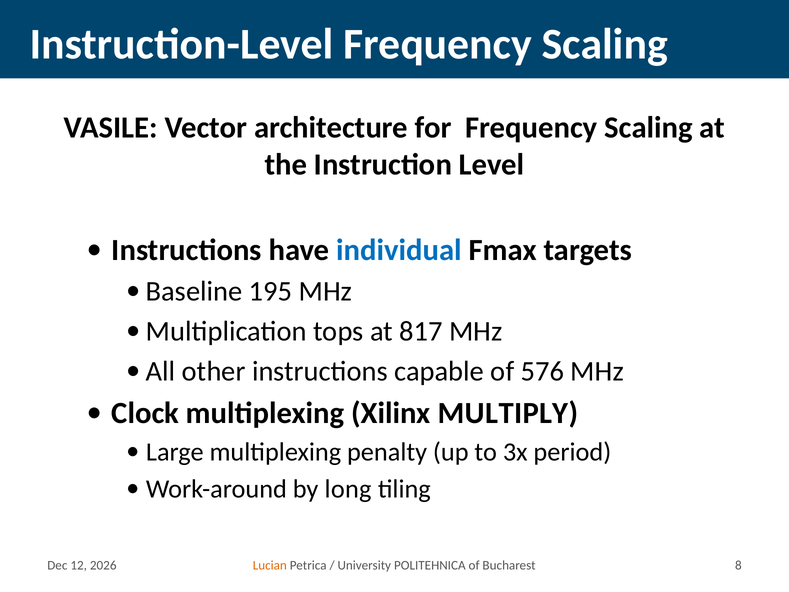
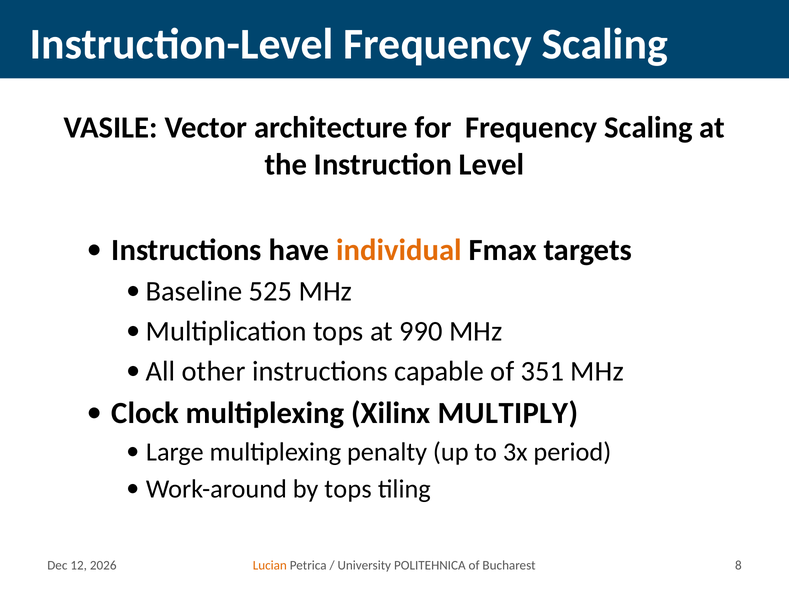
individual colour: blue -> orange
195: 195 -> 525
817: 817 -> 990
576: 576 -> 351
by long: long -> tops
